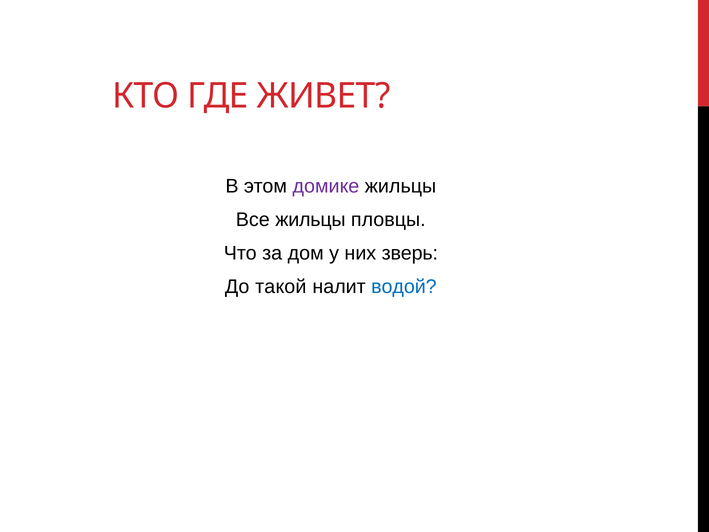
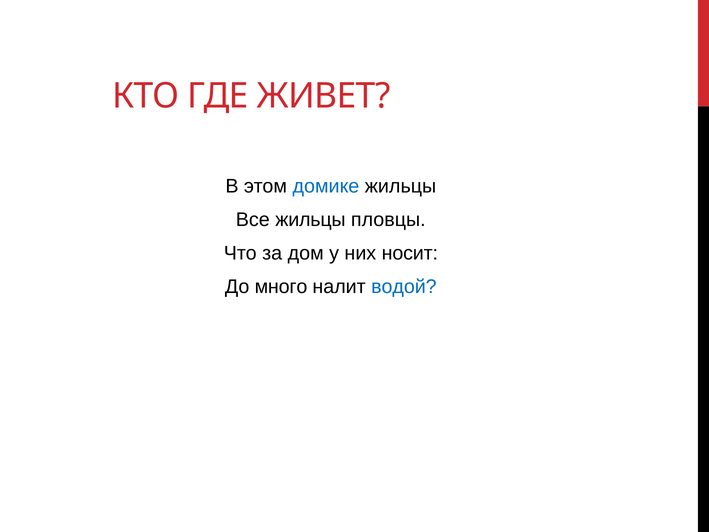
домике colour: purple -> blue
зверь: зверь -> носит
такой: такой -> много
